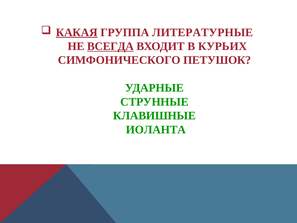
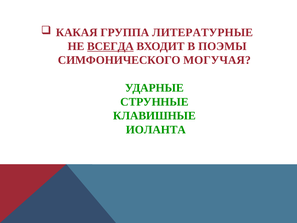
КАКАЯ underline: present -> none
КУРЬИХ: КУРЬИХ -> ПОЭМЫ
ПЕТУШОК: ПЕТУШОК -> МОГУЧАЯ
